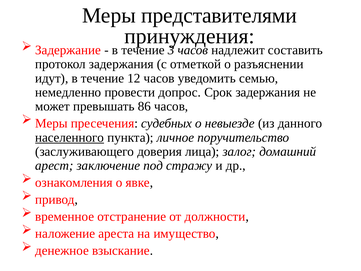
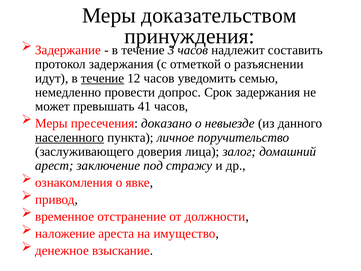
представителями: представителями -> доказательством
течение at (103, 78) underline: none -> present
86: 86 -> 41
судебных: судебных -> доказано
